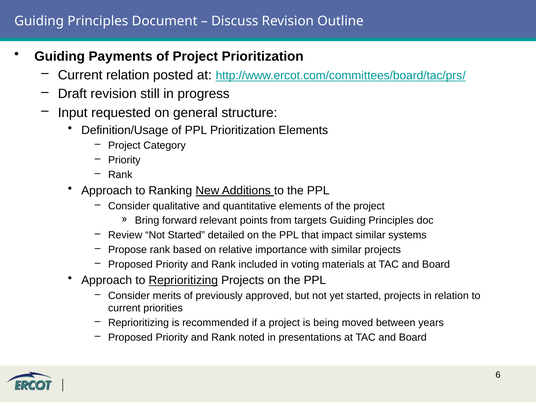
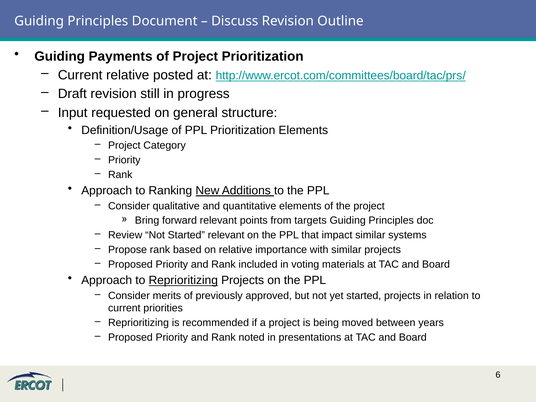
Current relation: relation -> relative
Started detailed: detailed -> relevant
